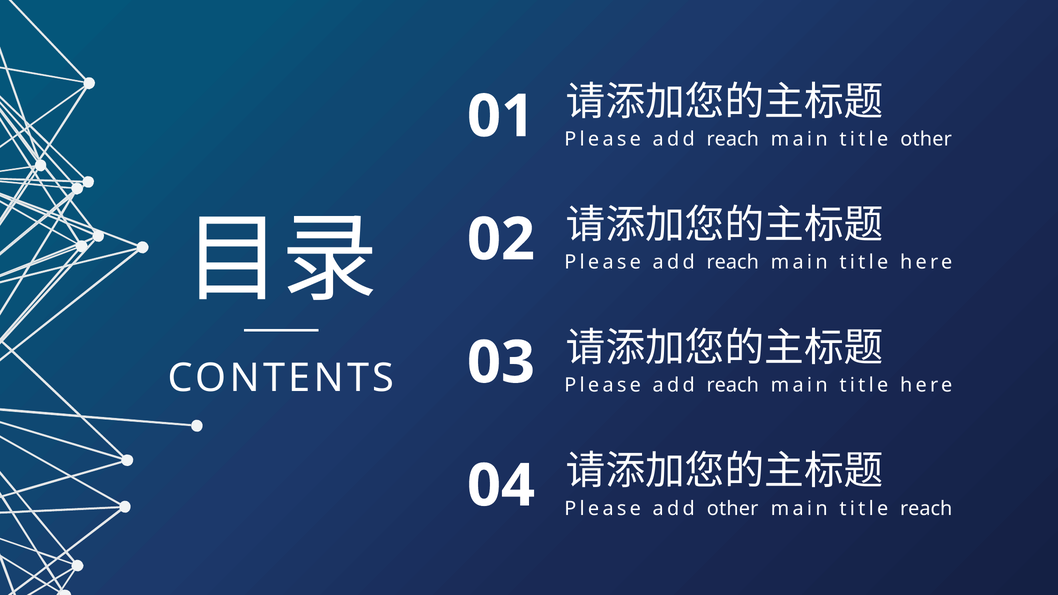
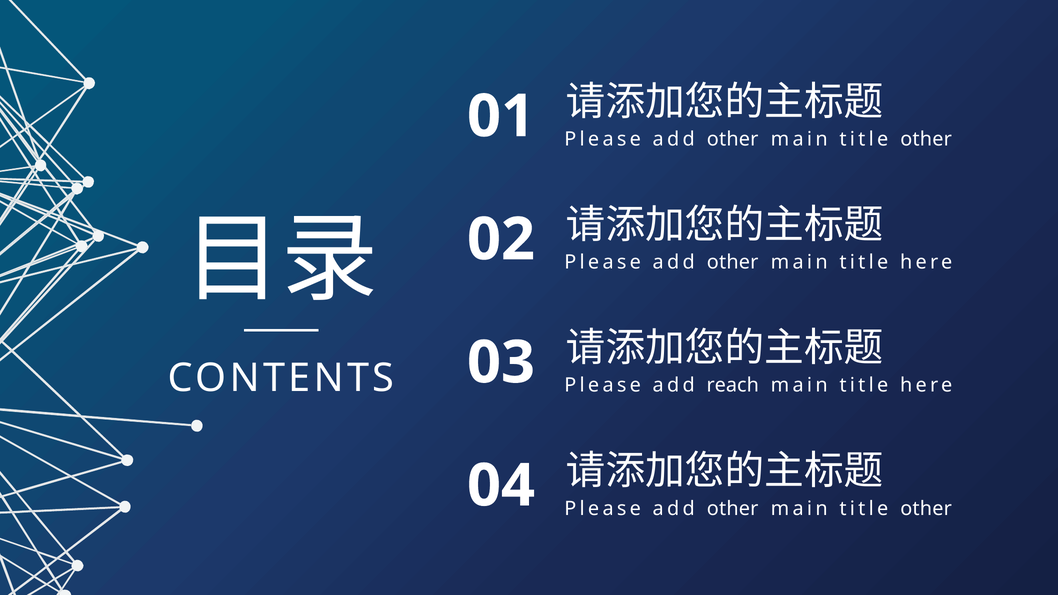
reach at (733, 139): reach -> other
reach at (733, 262): reach -> other
reach at (926, 509): reach -> other
